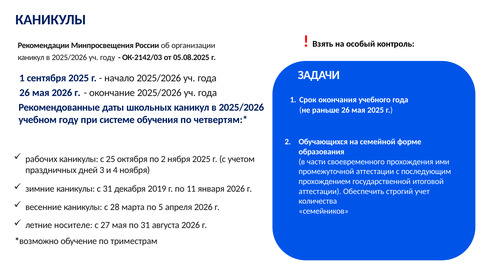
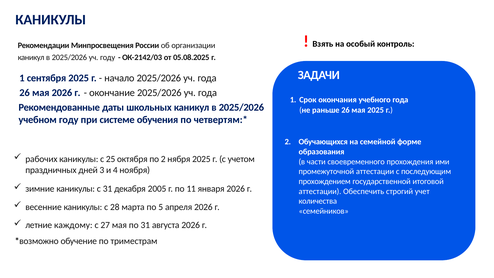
2019: 2019 -> 2005
носителе: носителе -> каждому
